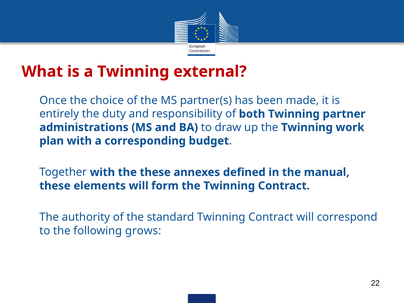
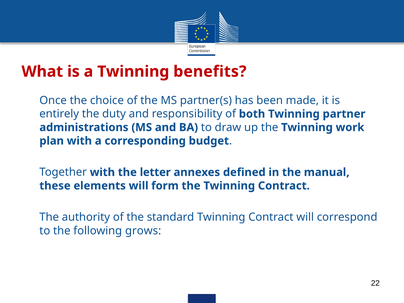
external: external -> benefits
the these: these -> letter
